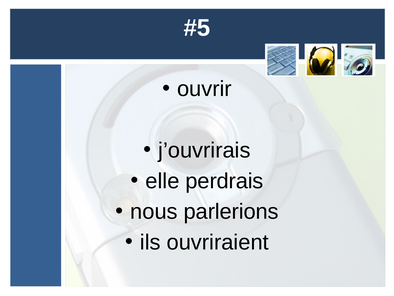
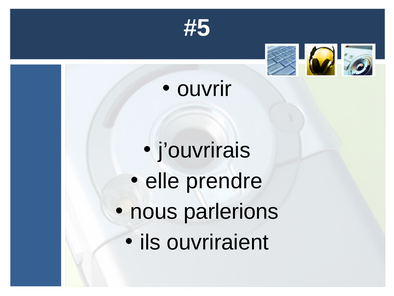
perdrais: perdrais -> prendre
